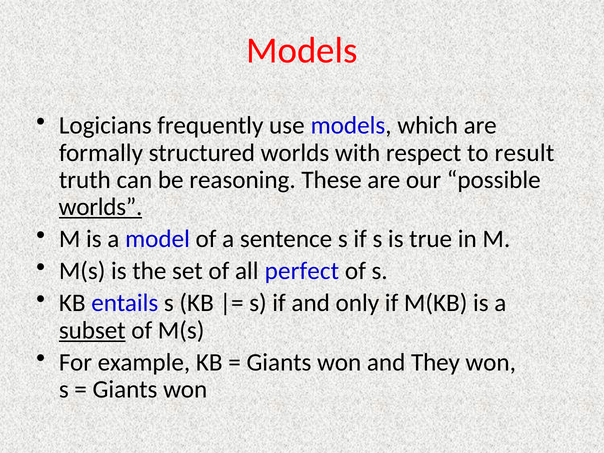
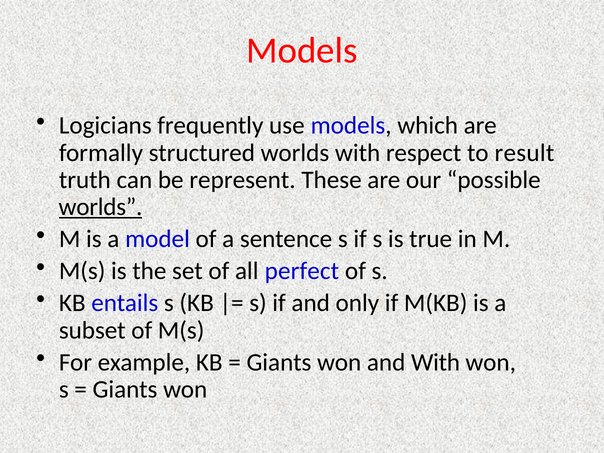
reasoning: reasoning -> represent
subset underline: present -> none
and They: They -> With
